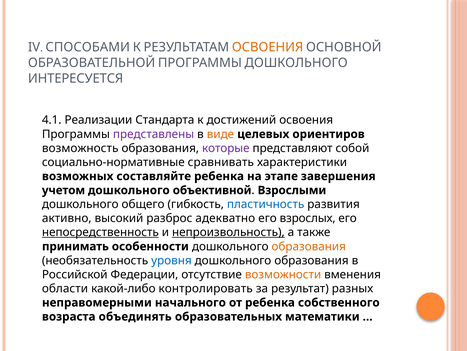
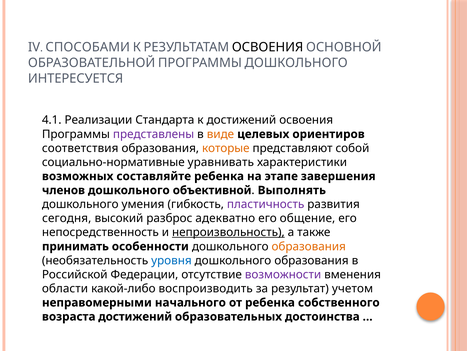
ОСВОЕНИЯ at (268, 47) colour: orange -> black
возможность: возможность -> соответствия
которые colour: purple -> orange
сравнивать: сравнивать -> уравнивать
учетом: учетом -> членов
Взрослыми: Взрослыми -> Выполнять
общего: общего -> умения
пластичность colour: blue -> purple
активно: активно -> сегодня
взрослых: взрослых -> общение
непосредственность underline: present -> none
возможности colour: orange -> purple
контролировать: контролировать -> воспроизводить
разных: разных -> учетом
возраста объединять: объединять -> достижений
математики: математики -> достоинства
